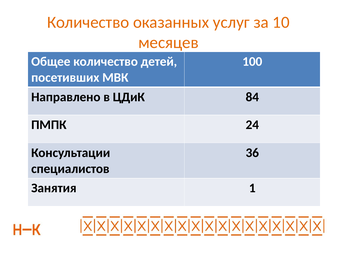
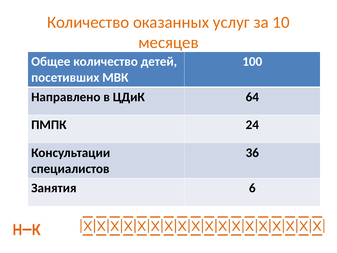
84: 84 -> 64
1: 1 -> 6
